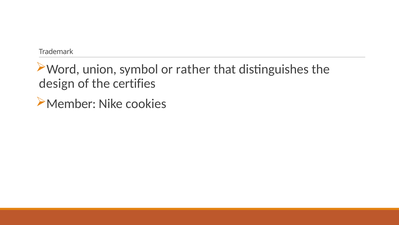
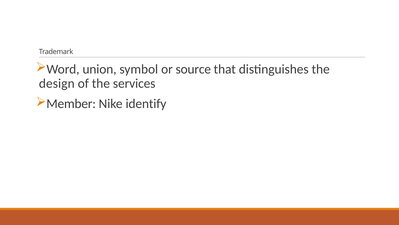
rather: rather -> source
certifies: certifies -> services
cookies: cookies -> identify
